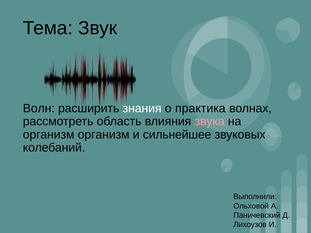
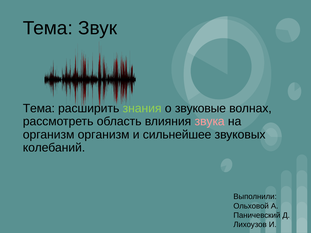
Волн at (39, 109): Волн -> Тема
знания colour: white -> light green
практика: практика -> звуковые
